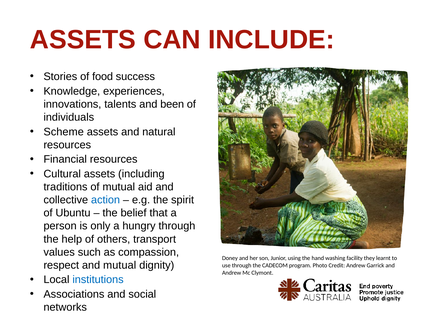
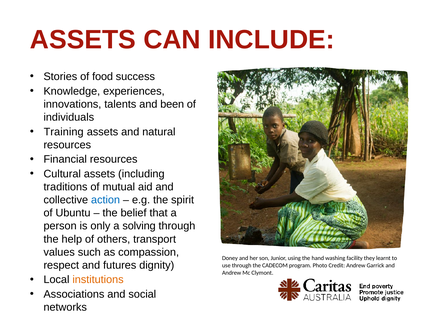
Scheme: Scheme -> Training
hungry: hungry -> solving
and mutual: mutual -> futures
institutions colour: blue -> orange
